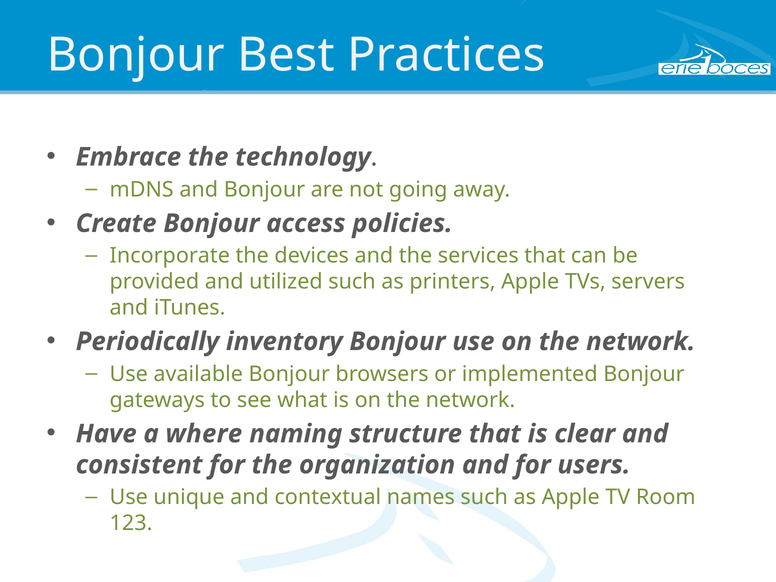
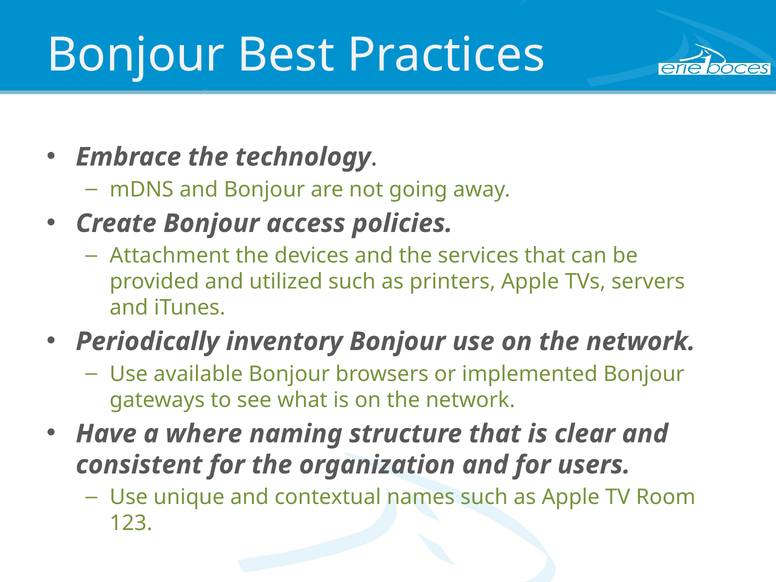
Incorporate: Incorporate -> Attachment
